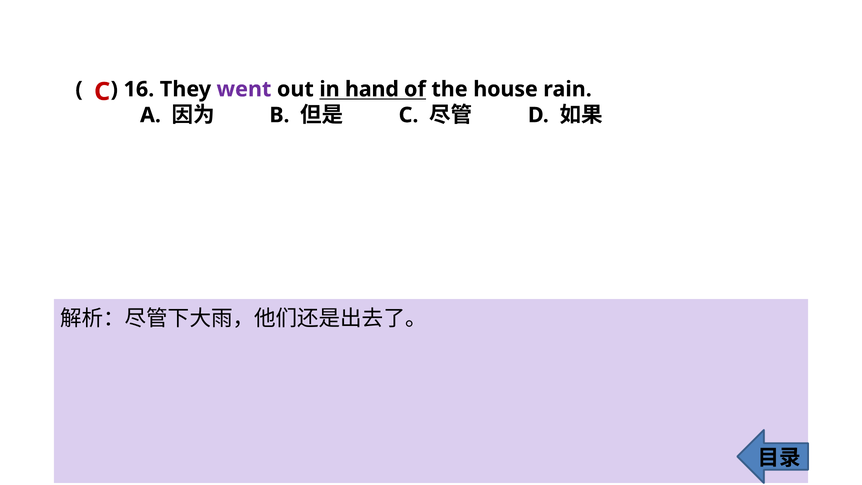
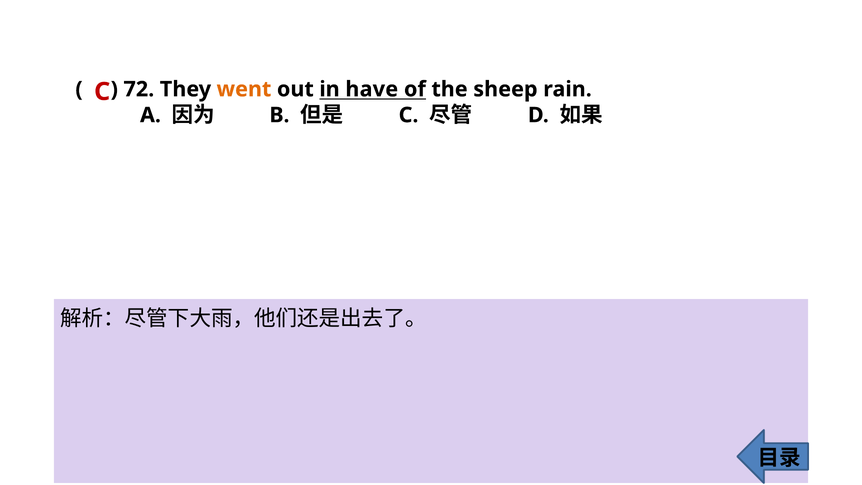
16: 16 -> 72
went colour: purple -> orange
hand: hand -> have
house: house -> sheep
